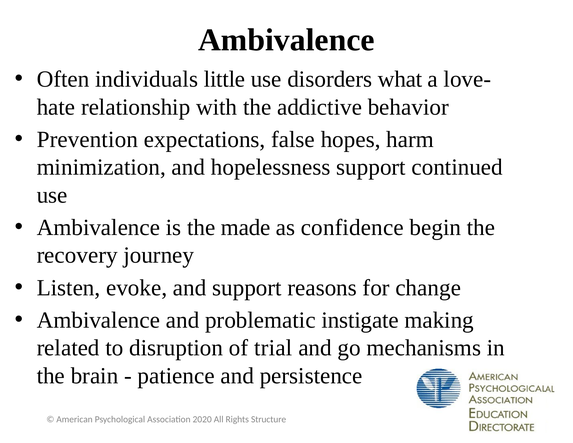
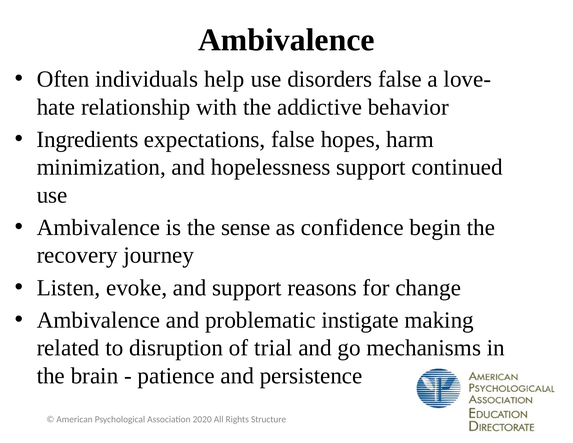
little: little -> help
disorders what: what -> false
Prevention: Prevention -> Ingredients
made: made -> sense
